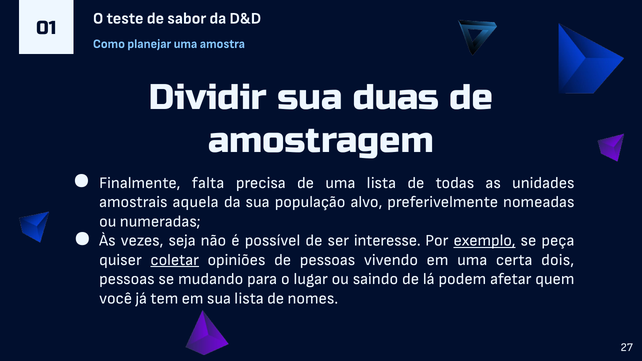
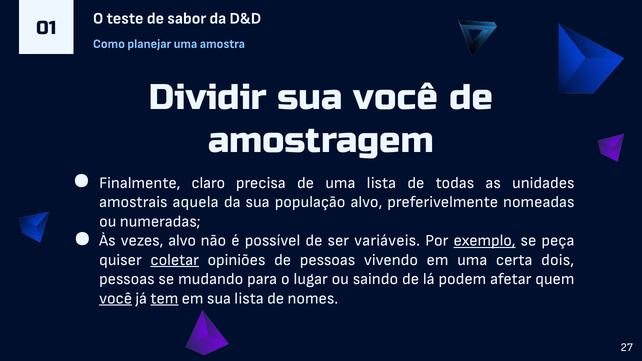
sua duas: duas -> você
falta: falta -> claro
vezes seja: seja -> alvo
interesse: interesse -> variáveis
você at (116, 298) underline: none -> present
tem underline: none -> present
